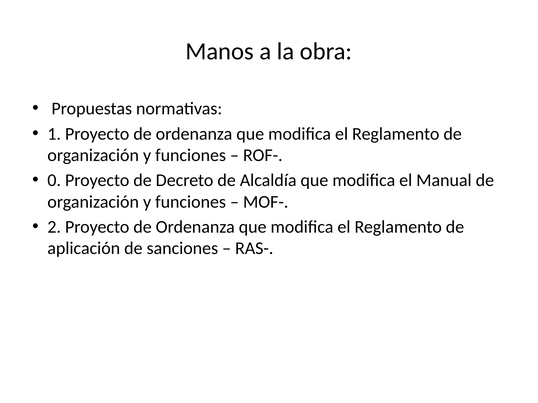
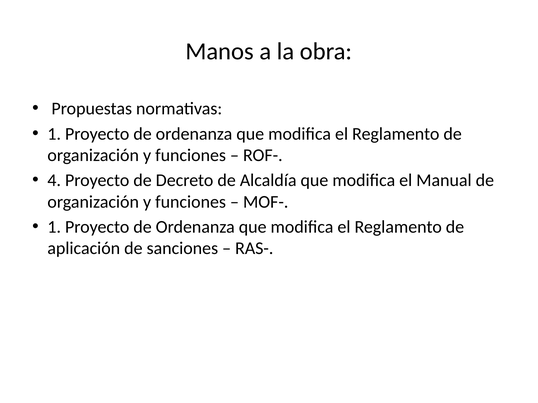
0: 0 -> 4
2 at (54, 227): 2 -> 1
